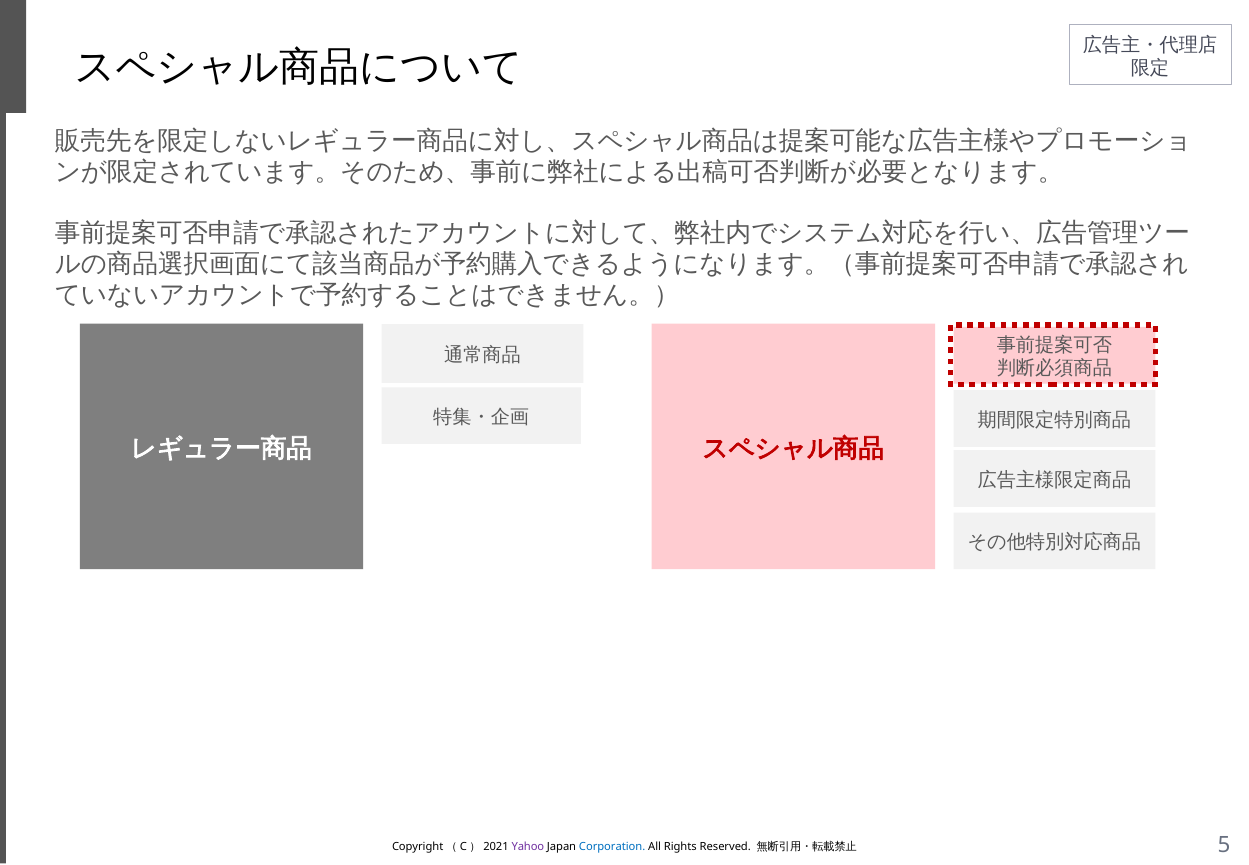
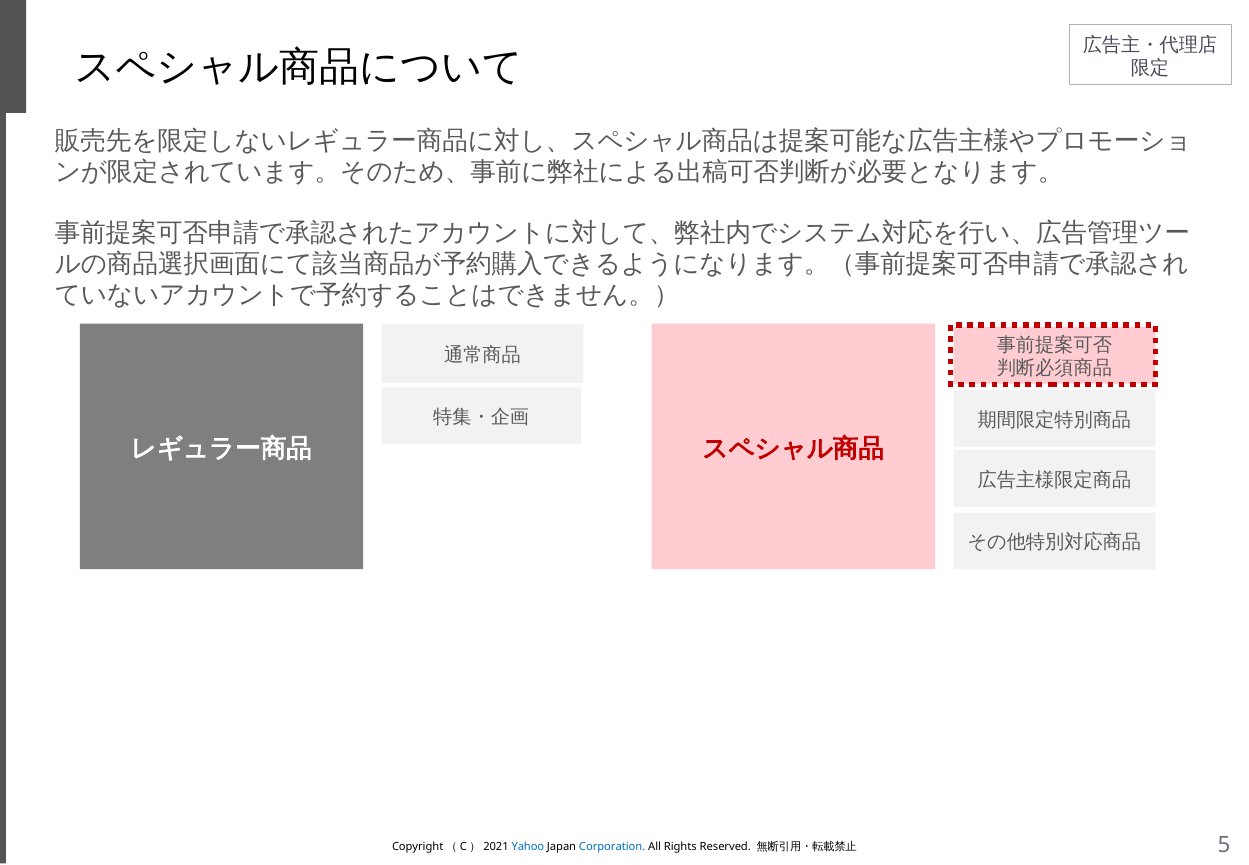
Yahoo colour: purple -> blue
